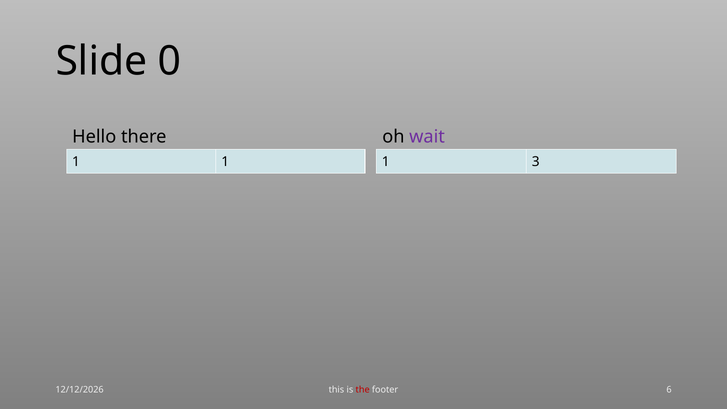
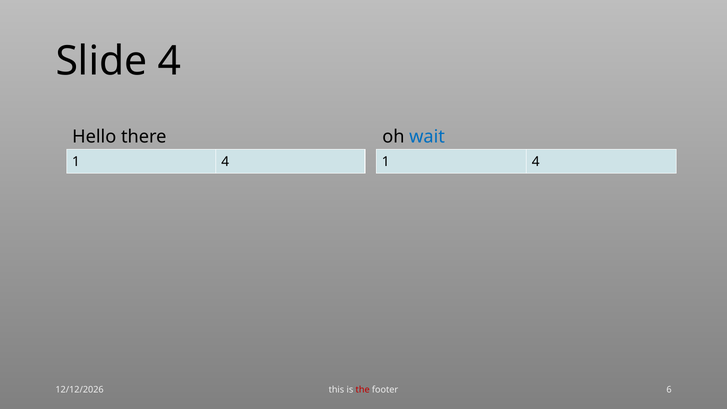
Slide 0: 0 -> 4
wait colour: purple -> blue
1 at (225, 162): 1 -> 4
3 at (536, 162): 3 -> 4
